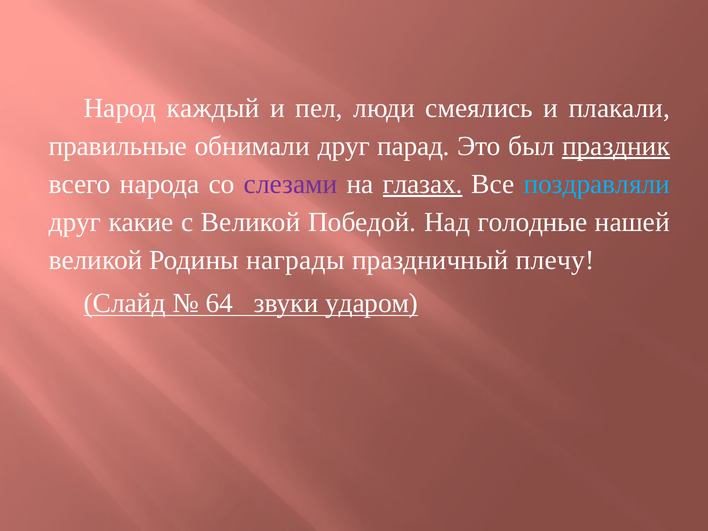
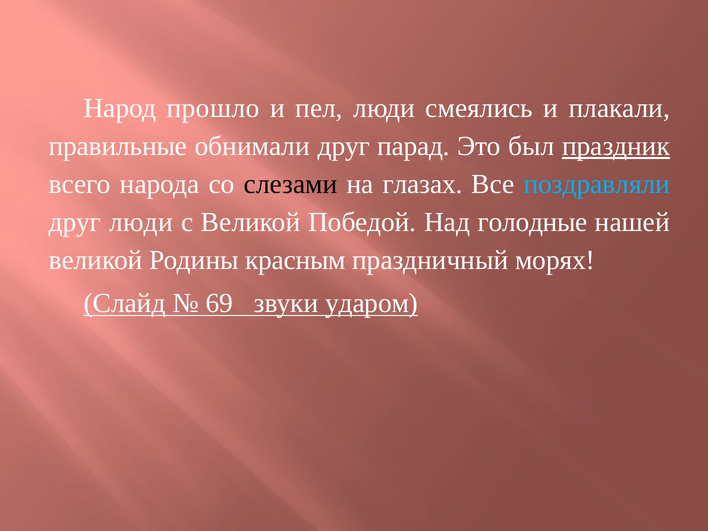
каждый: каждый -> прошло
слезами colour: purple -> black
глазах underline: present -> none
друг какие: какие -> люди
награды: награды -> красным
плечу: плечу -> морях
64: 64 -> 69
